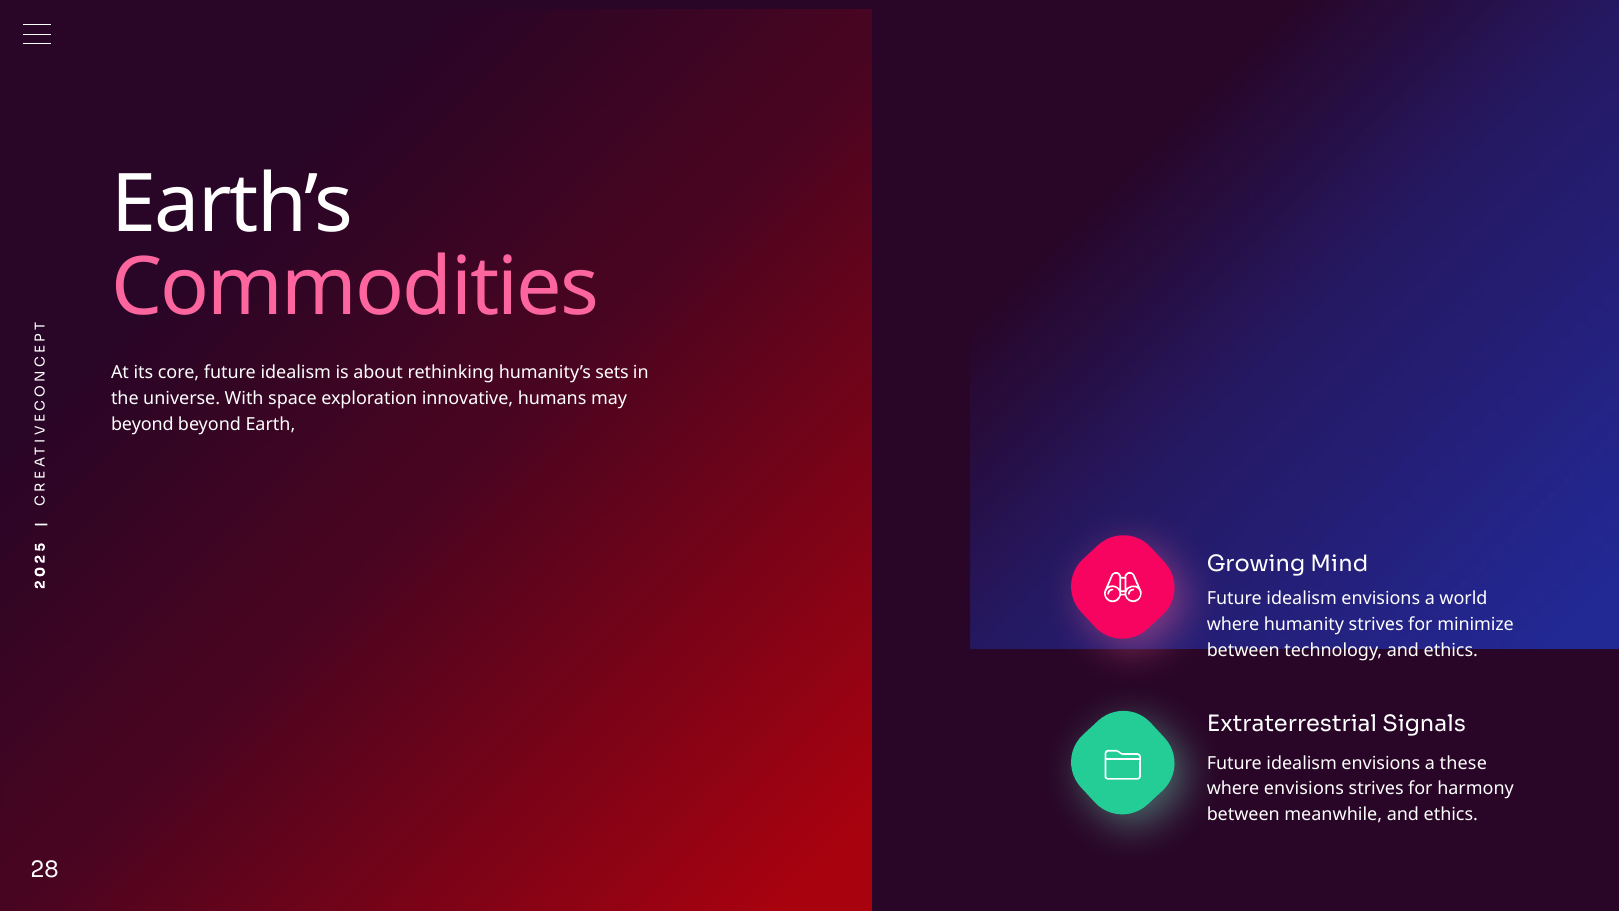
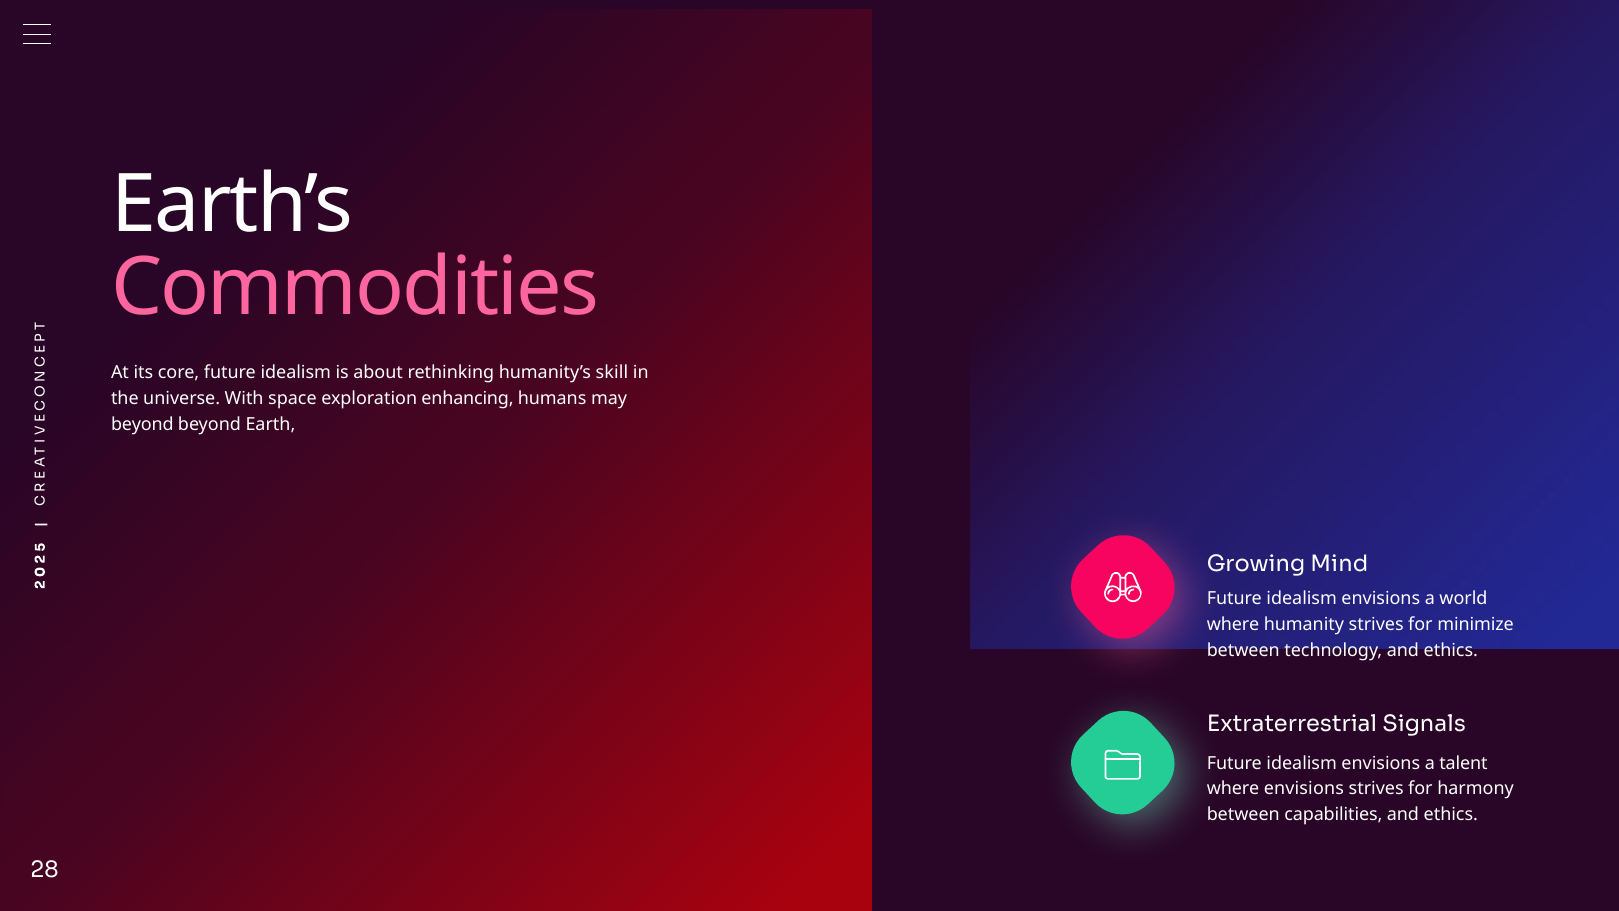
sets: sets -> skill
innovative: innovative -> enhancing
these: these -> talent
meanwhile: meanwhile -> capabilities
